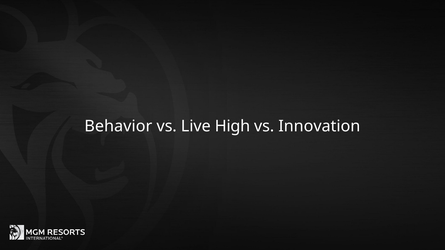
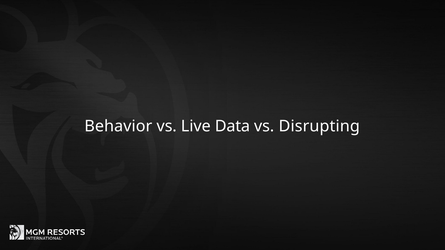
High: High -> Data
Innovation: Innovation -> Disrupting
